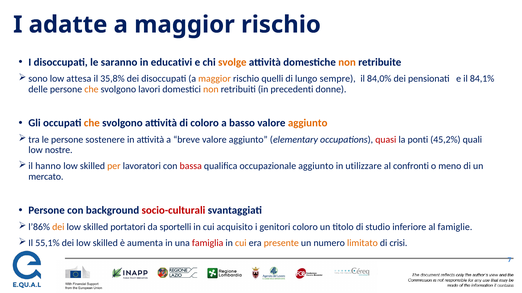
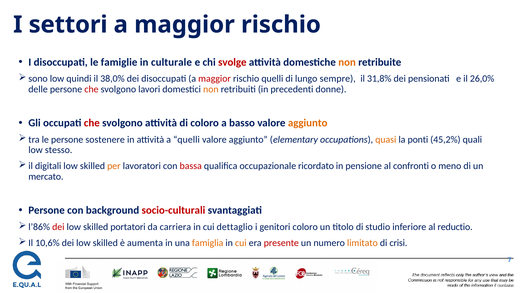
adatte: adatte -> settori
saranno: saranno -> famiglie
educativi: educativi -> culturale
svolge colour: orange -> red
attesa: attesa -> quindi
35,8%: 35,8% -> 38,0%
maggior at (215, 79) colour: orange -> red
84,0%: 84,0% -> 31,8%
84,1%: 84,1% -> 26,0%
che at (91, 89) colour: orange -> red
che at (92, 123) colour: orange -> red
a breve: breve -> quelli
quasi colour: red -> orange
nostre: nostre -> stesso
hanno: hanno -> digitali
occupazionale aggiunto: aggiunto -> ricordato
utilizzare: utilizzare -> pensione
dei at (58, 227) colour: orange -> red
sportelli: sportelli -> carriera
acquisito: acquisito -> dettaglio
famiglie: famiglie -> reductio
55,1%: 55,1% -> 10,6%
famiglia colour: red -> orange
presente colour: orange -> red
